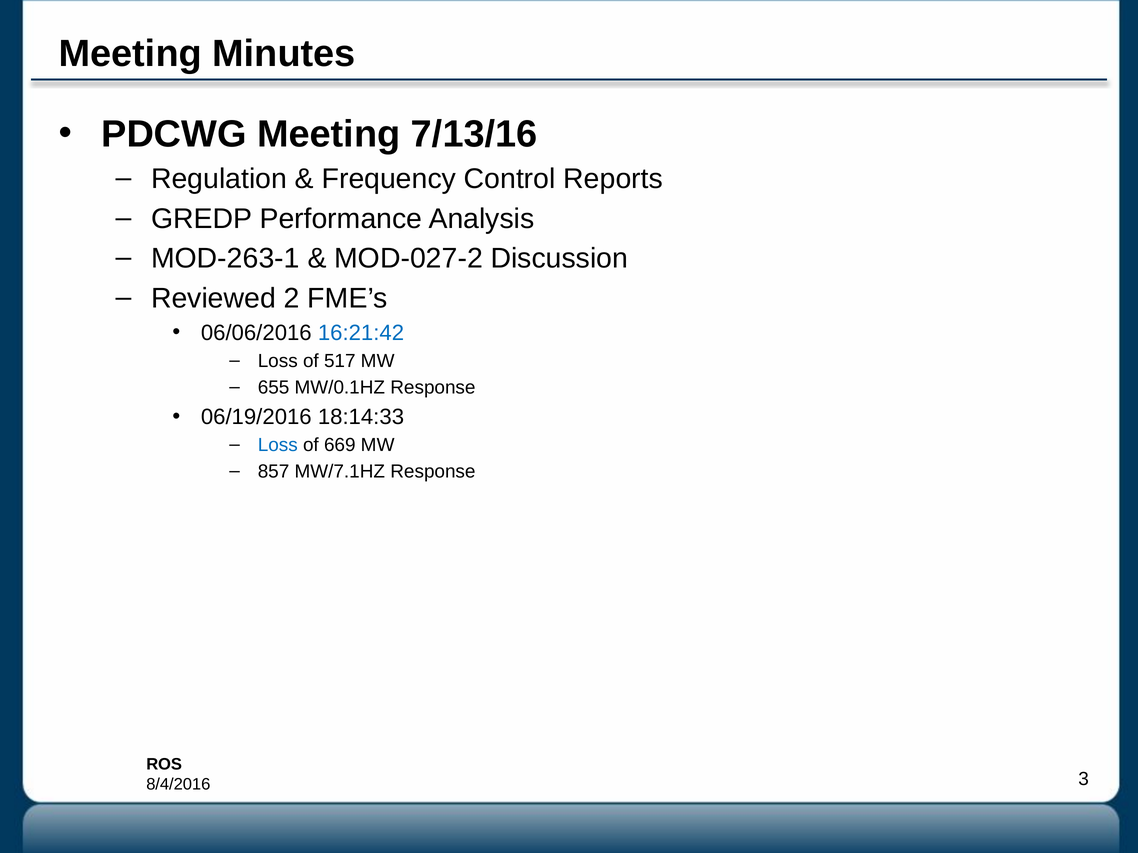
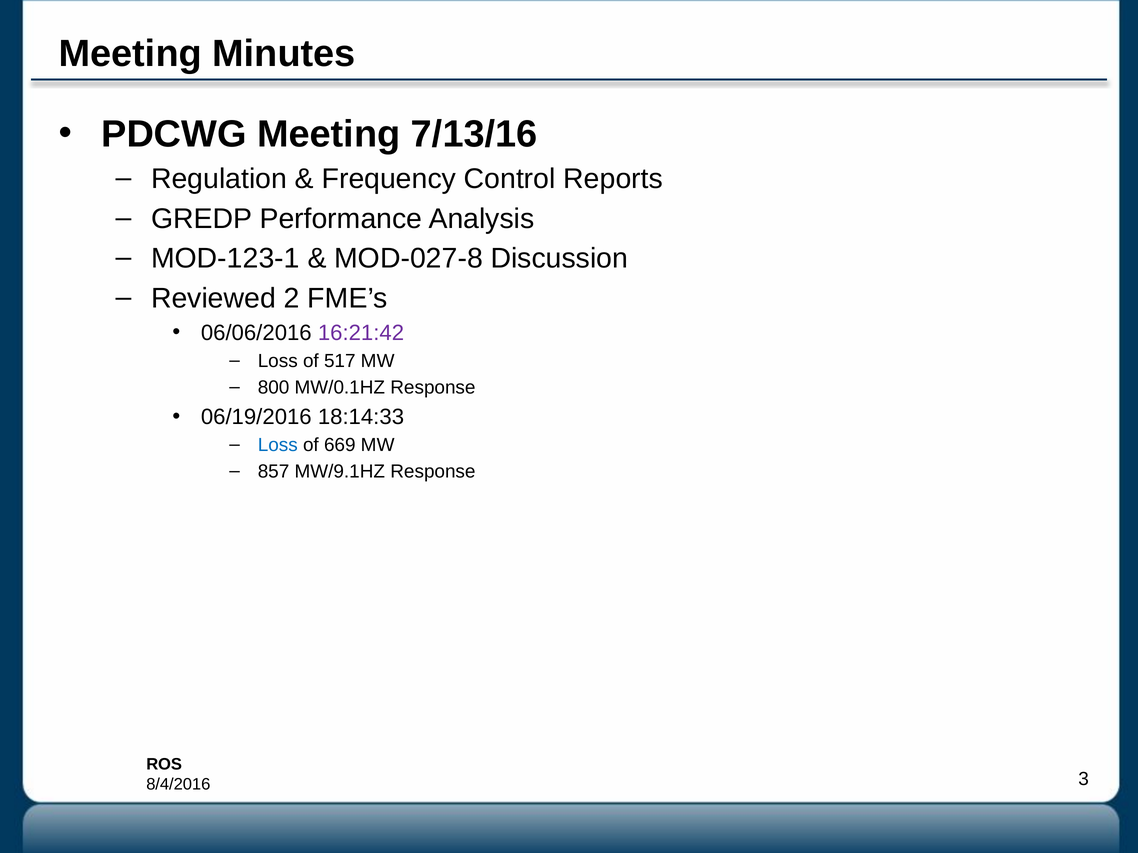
MOD-263-1: MOD-263-1 -> MOD-123-1
MOD-027-2: MOD-027-2 -> MOD-027-8
16:21:42 colour: blue -> purple
655: 655 -> 800
MW/7.1HZ: MW/7.1HZ -> MW/9.1HZ
